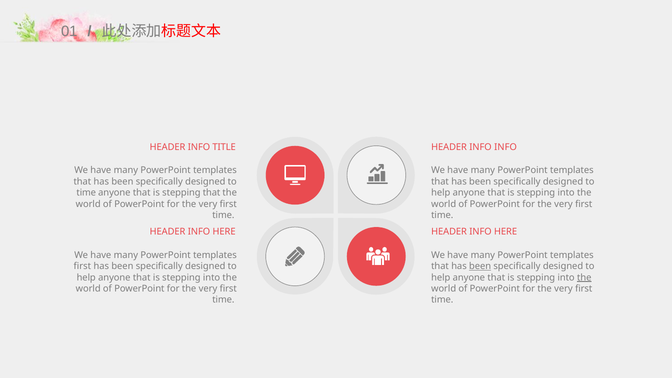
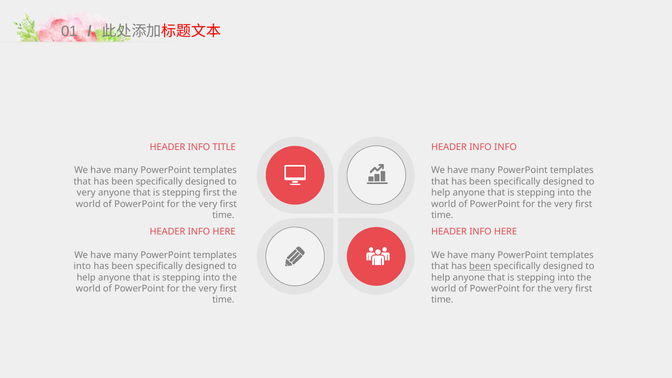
time at (86, 193): time -> very
stepping that: that -> first
first at (82, 266): first -> into
the at (584, 277) underline: present -> none
